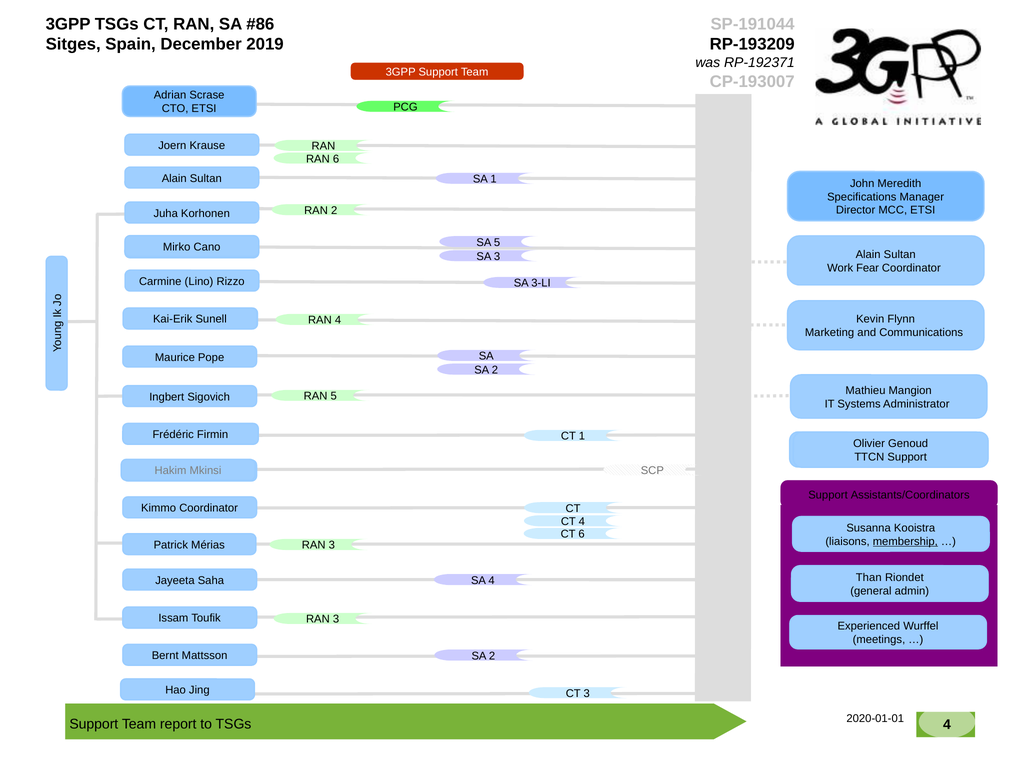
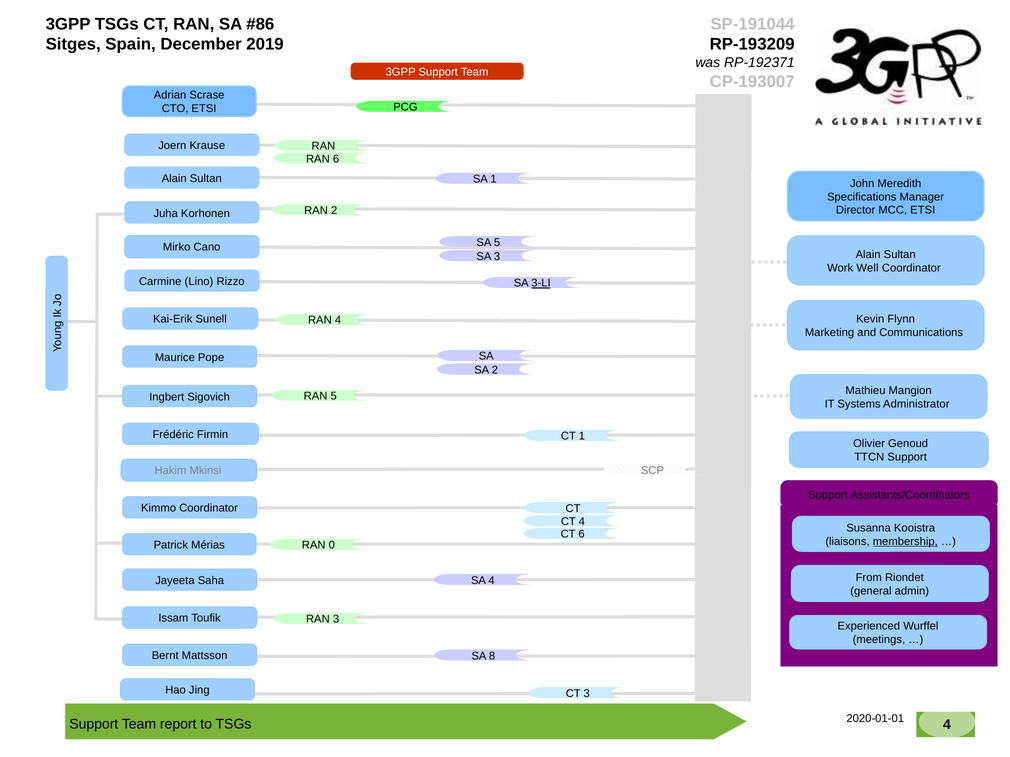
Fear: Fear -> Well
3-LI underline: none -> present
3 at (332, 546): 3 -> 0
Than: Than -> From
2 at (492, 656): 2 -> 8
